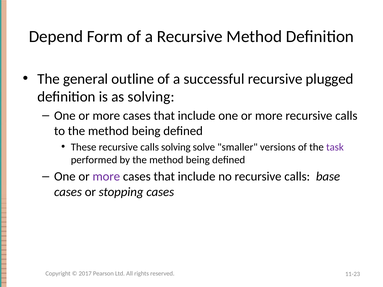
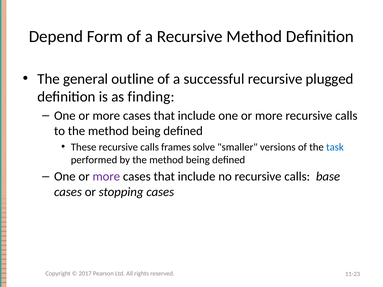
as solving: solving -> finding
calls solving: solving -> frames
task colour: purple -> blue
